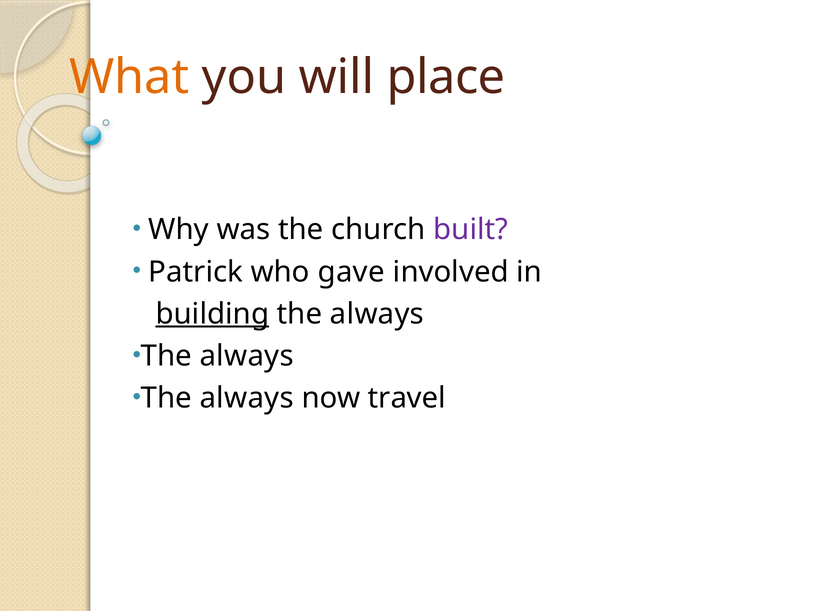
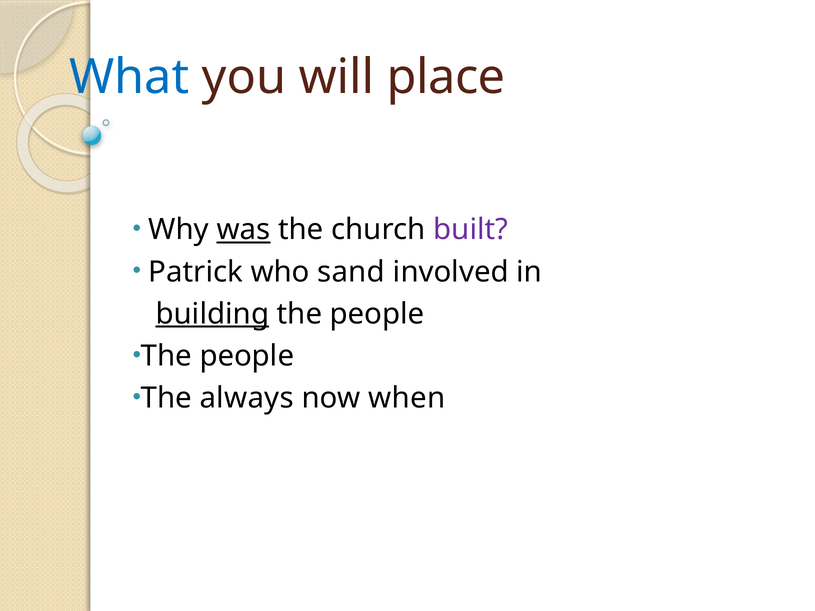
What colour: orange -> blue
was underline: none -> present
gave: gave -> sand
always at (377, 314): always -> people
always at (247, 356): always -> people
travel: travel -> when
